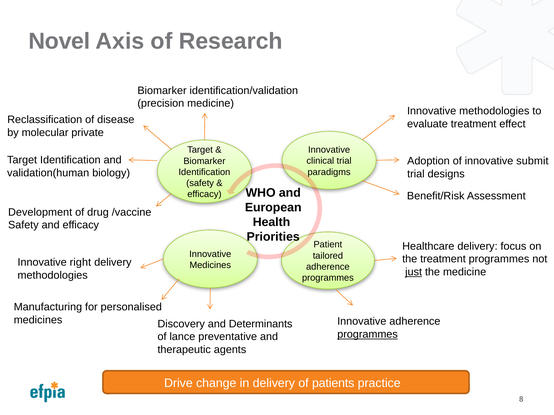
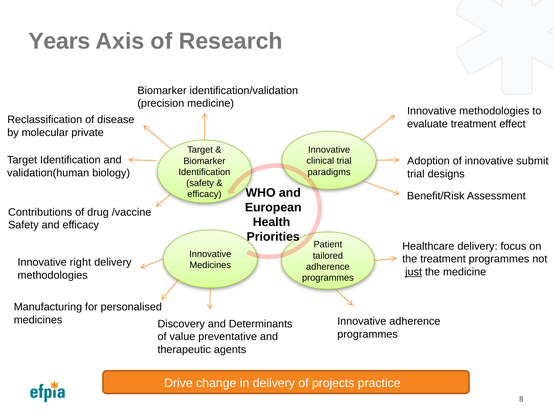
Novel: Novel -> Years
Development: Development -> Contributions
programmes at (368, 335) underline: present -> none
lance: lance -> value
patients: patients -> projects
